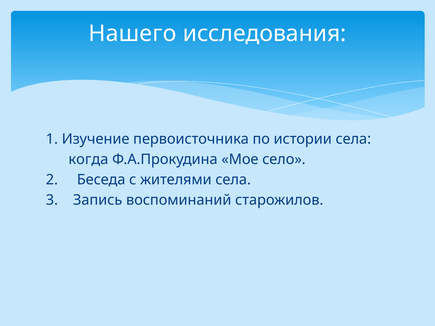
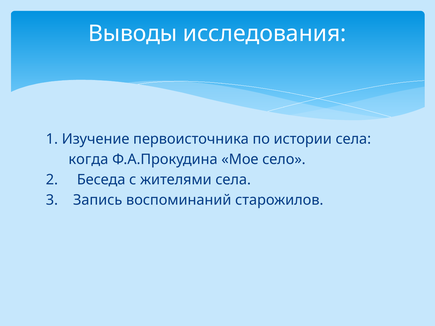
Нашего: Нашего -> Выводы
